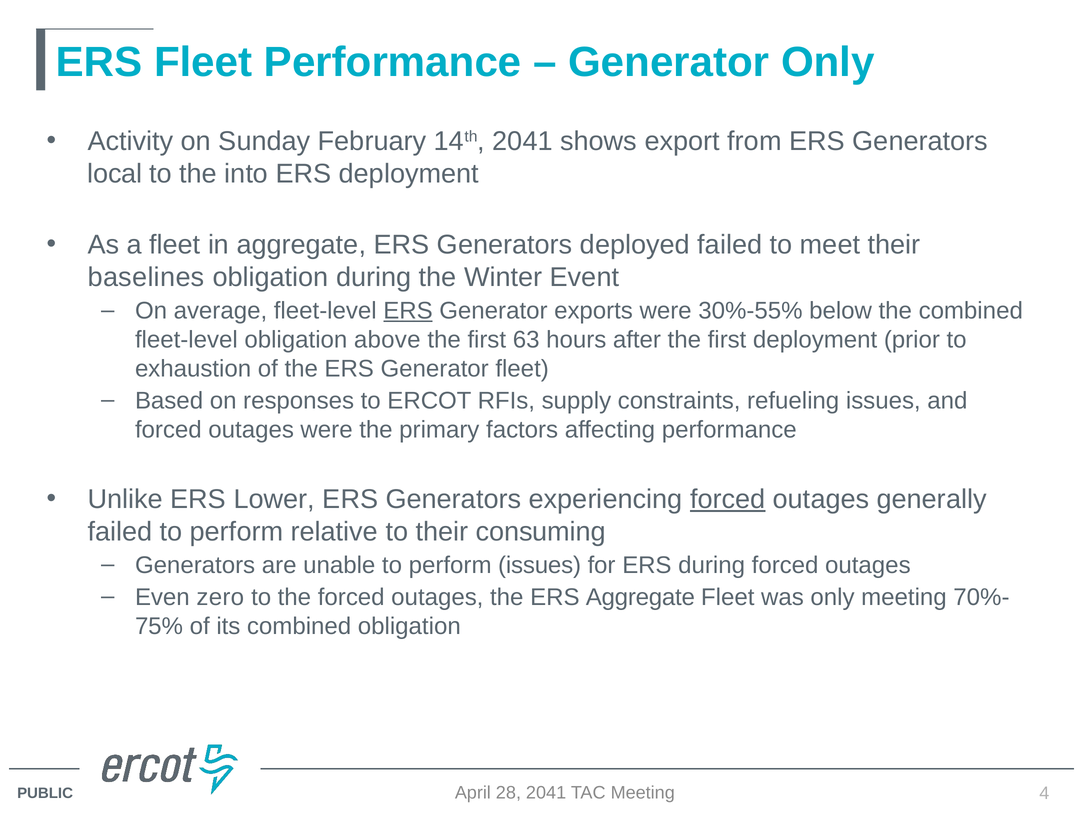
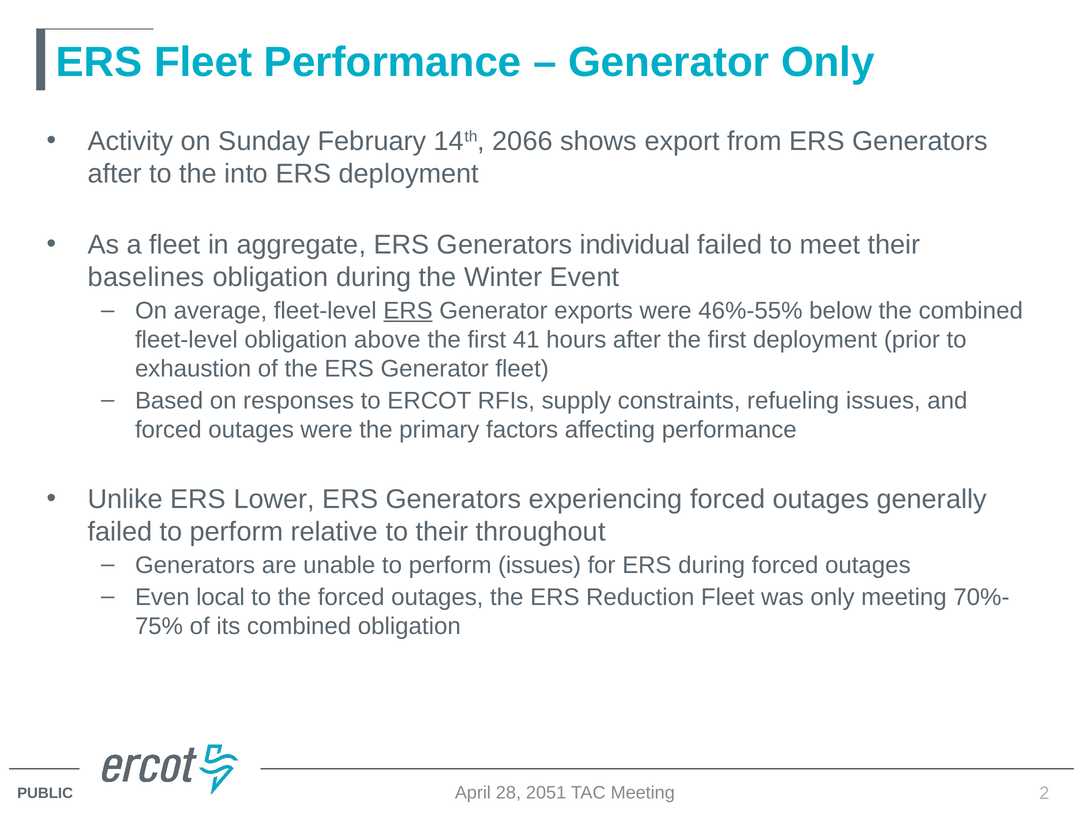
14th 2041: 2041 -> 2066
local at (115, 174): local -> after
deployed: deployed -> individual
30%-55%: 30%-55% -> 46%-55%
63: 63 -> 41
forced at (728, 499) underline: present -> none
consuming: consuming -> throughout
zero: zero -> local
ERS Aggregate: Aggregate -> Reduction
28 2041: 2041 -> 2051
4: 4 -> 2
